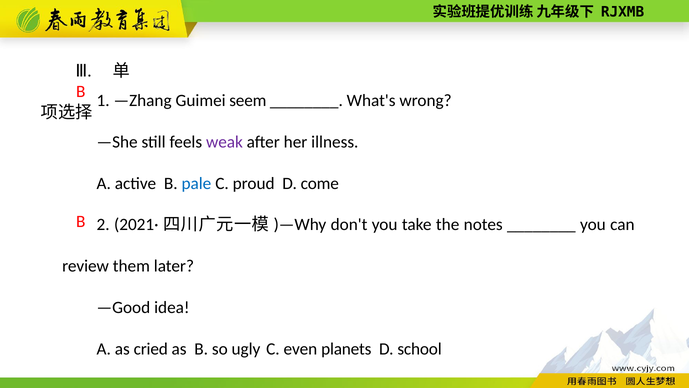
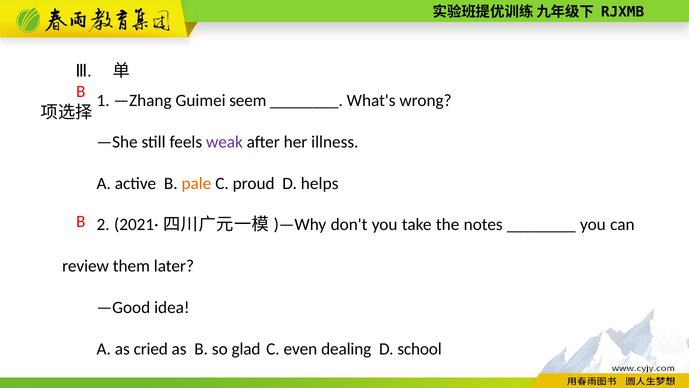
pale colour: blue -> orange
come: come -> helps
ugly: ugly -> glad
planets: planets -> dealing
